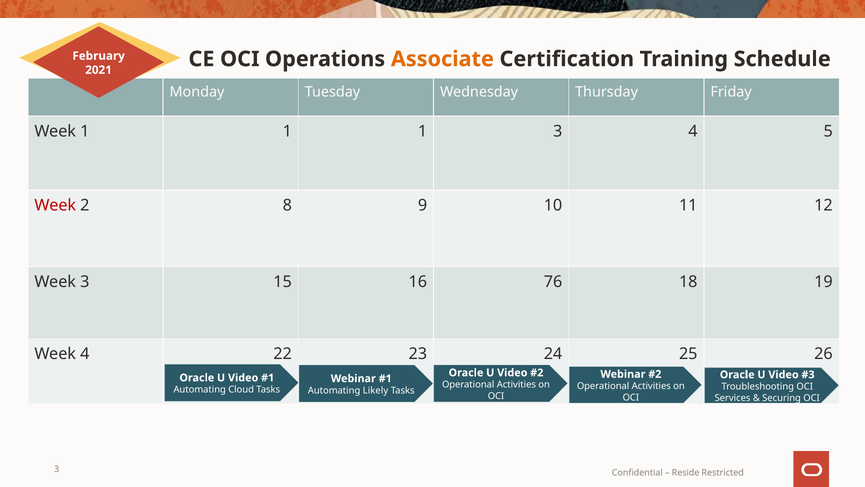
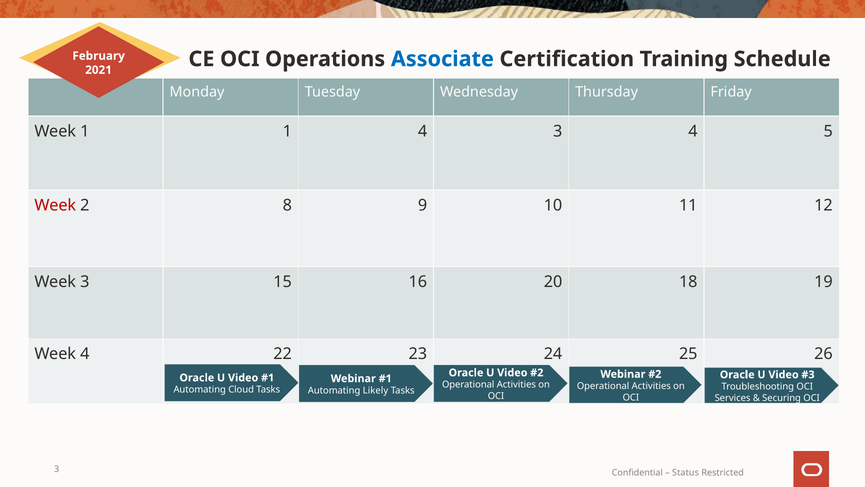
Associate colour: orange -> blue
1 1 1: 1 -> 4
76: 76 -> 20
Reside: Reside -> Status
